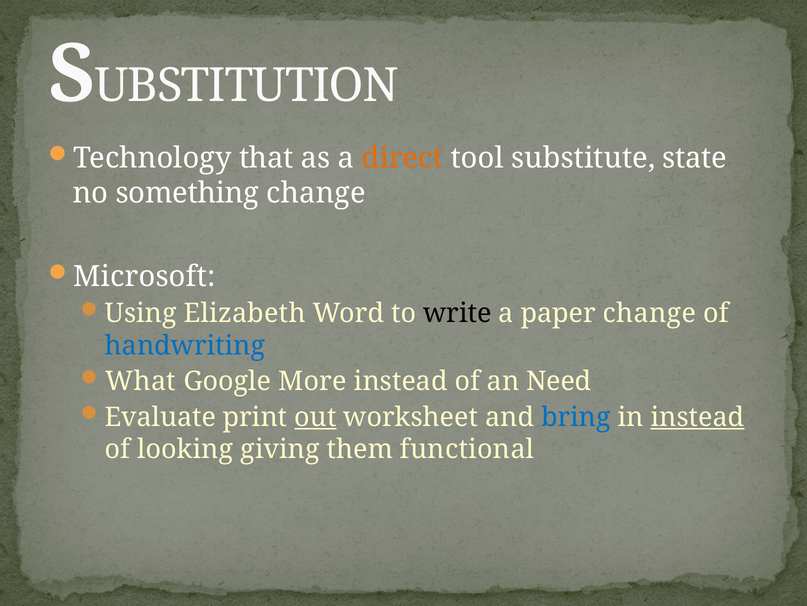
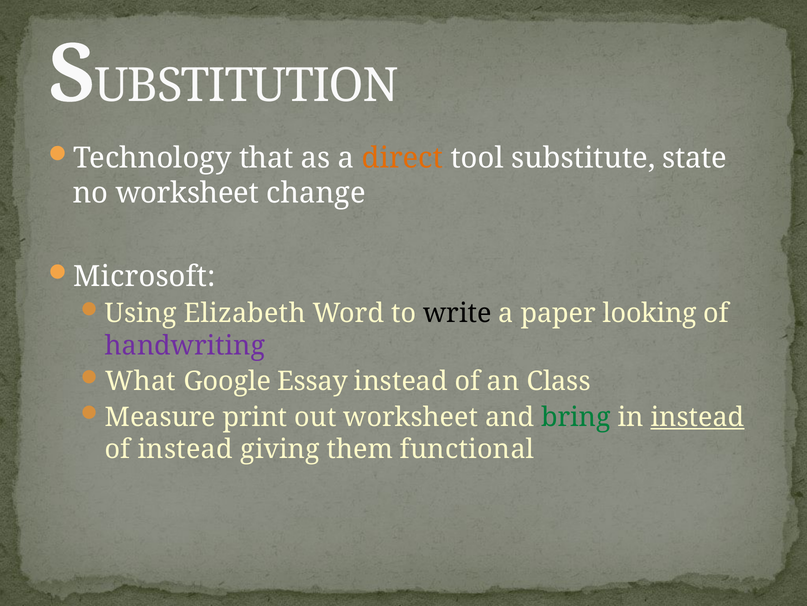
no something: something -> worksheet
paper change: change -> looking
handwriting colour: blue -> purple
More: More -> Essay
Need: Need -> Class
Evaluate: Evaluate -> Measure
out underline: present -> none
bring colour: blue -> green
of looking: looking -> instead
